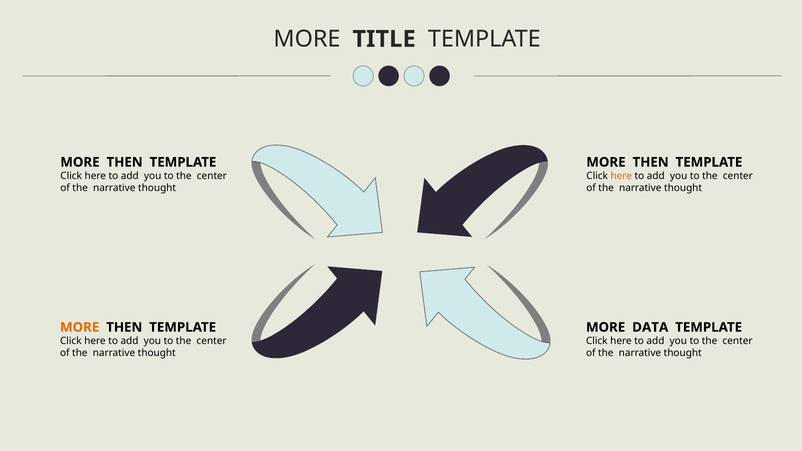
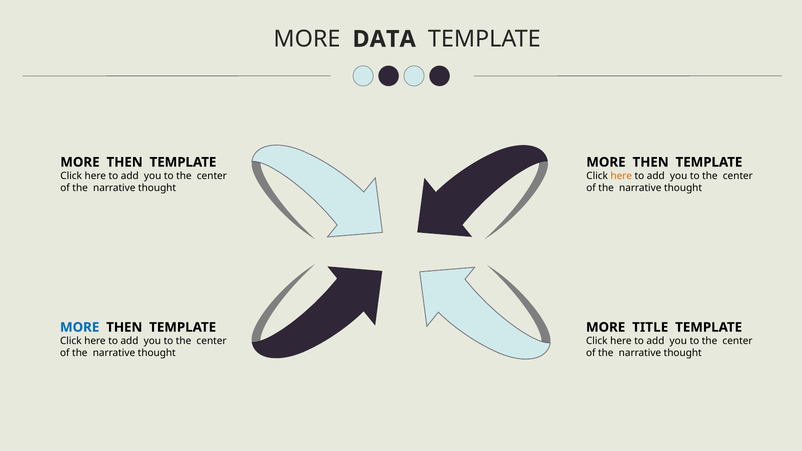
TITLE: TITLE -> DATA
MORE at (80, 327) colour: orange -> blue
DATA: DATA -> TITLE
